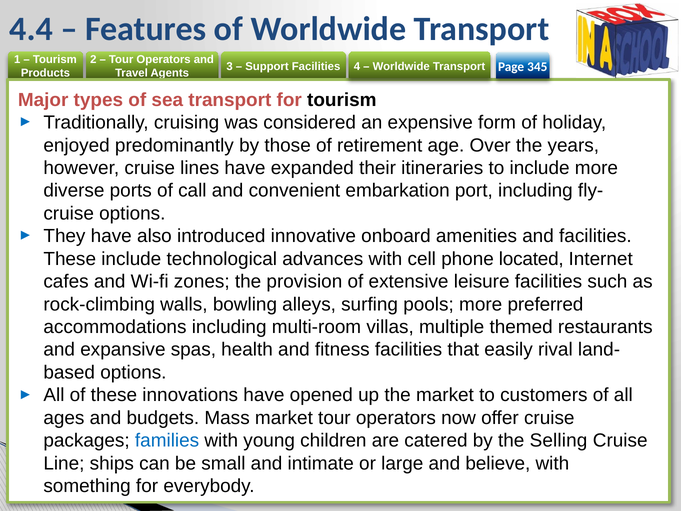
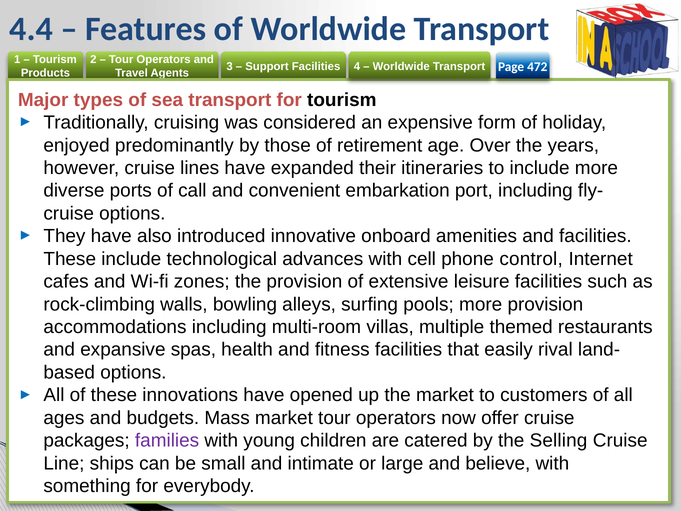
345: 345 -> 472
located: located -> control
more preferred: preferred -> provision
families colour: blue -> purple
